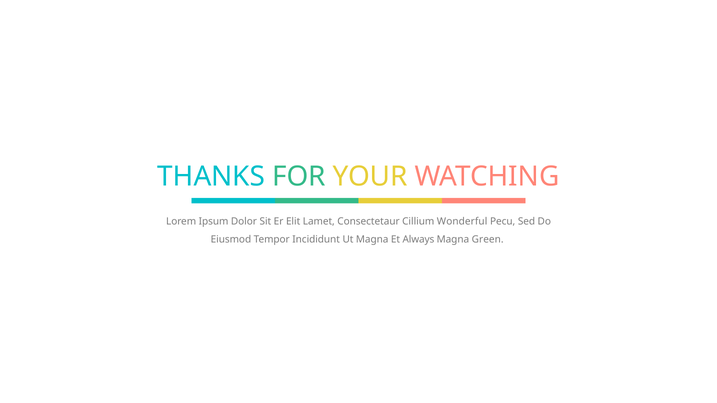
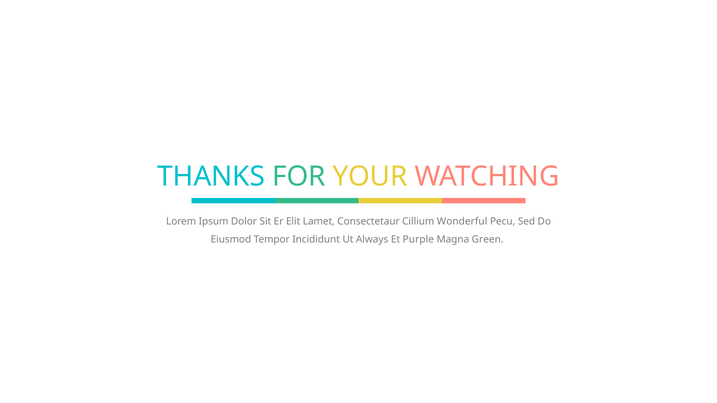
Ut Magna: Magna -> Always
Always: Always -> Purple
